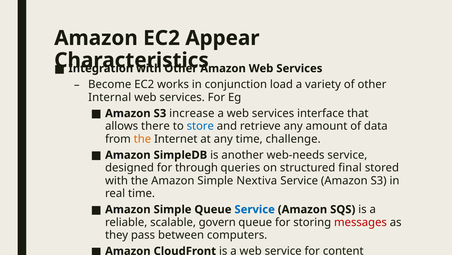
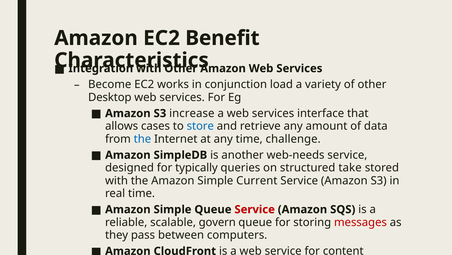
Appear: Appear -> Benefit
Internal: Internal -> Desktop
there: there -> cases
the at (142, 139) colour: orange -> blue
through: through -> typically
final: final -> take
Nextiva: Nextiva -> Current
Service at (255, 209) colour: blue -> red
